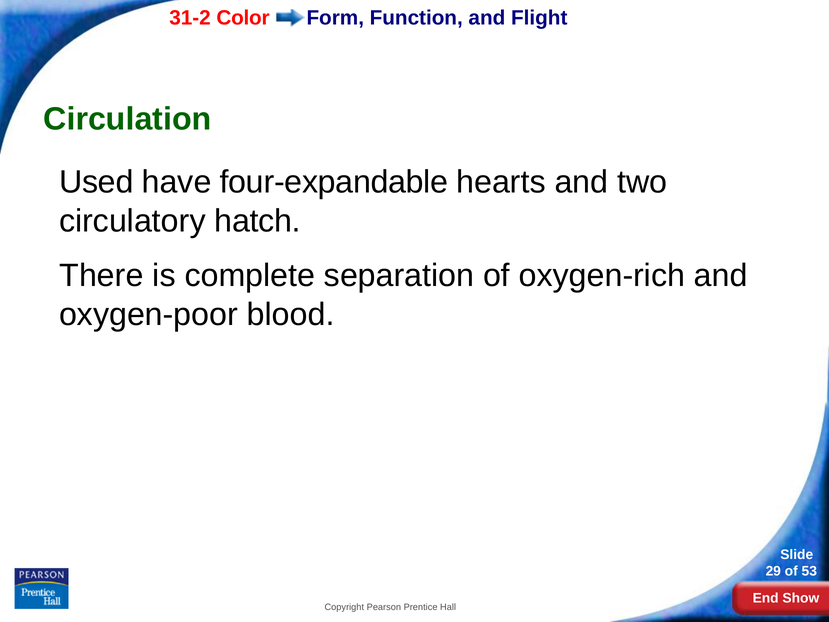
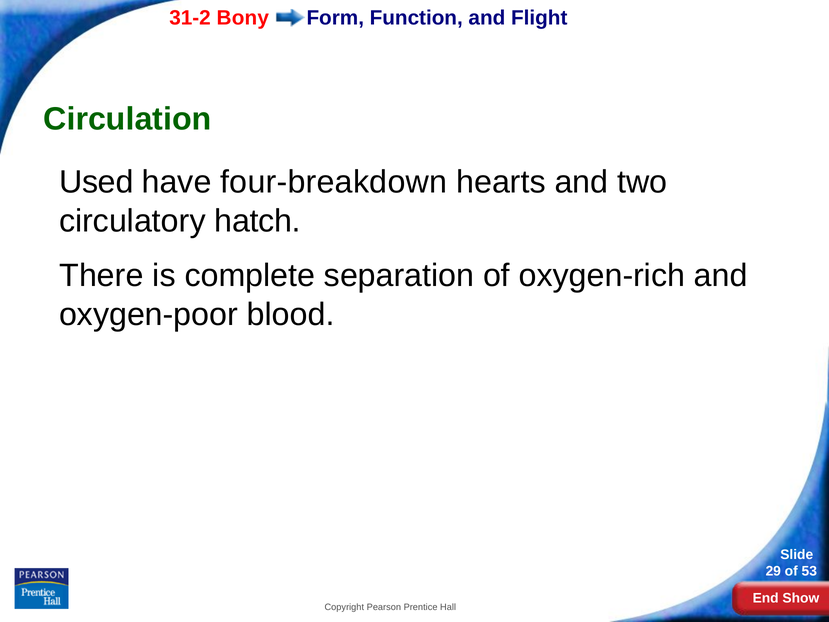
Color: Color -> Bony
four-expandable: four-expandable -> four-breakdown
